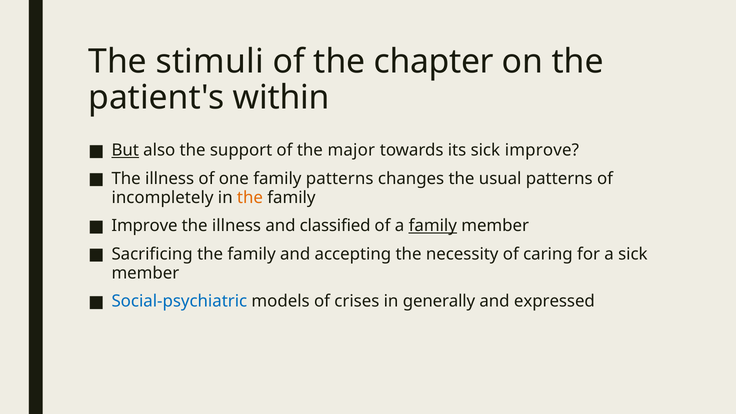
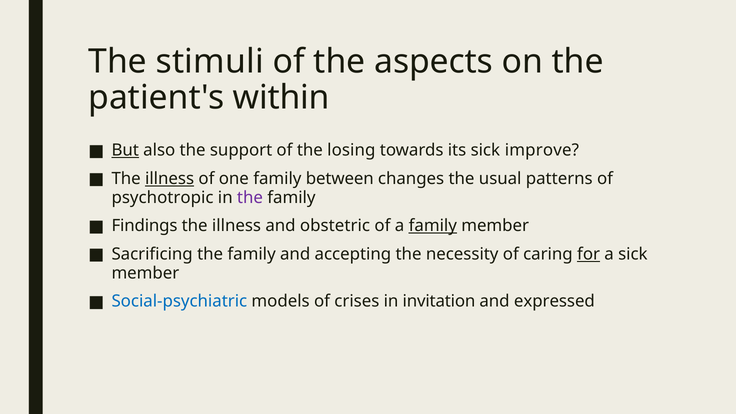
chapter: chapter -> aspects
major: major -> losing
illness at (170, 179) underline: none -> present
family patterns: patterns -> between
incompletely: incompletely -> psychotropic
the at (250, 198) colour: orange -> purple
Improve at (145, 226): Improve -> Findings
classified: classified -> obstetric
for underline: none -> present
generally: generally -> invitation
